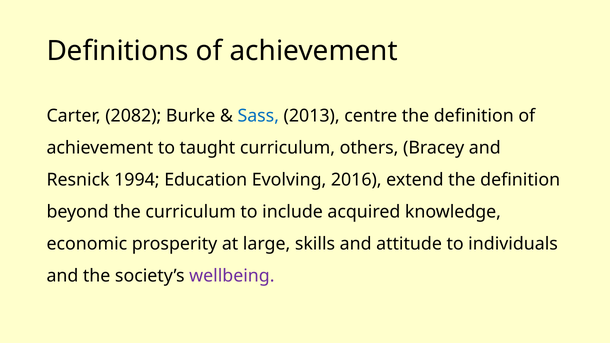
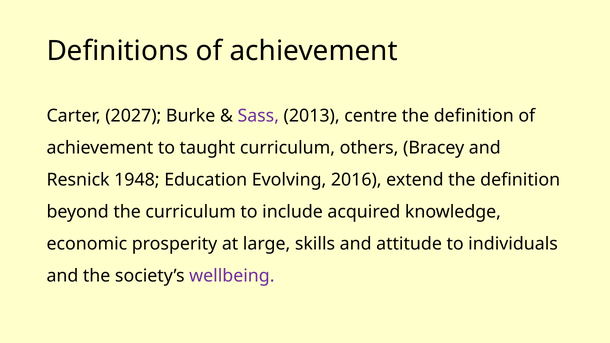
2082: 2082 -> 2027
Sass colour: blue -> purple
1994: 1994 -> 1948
